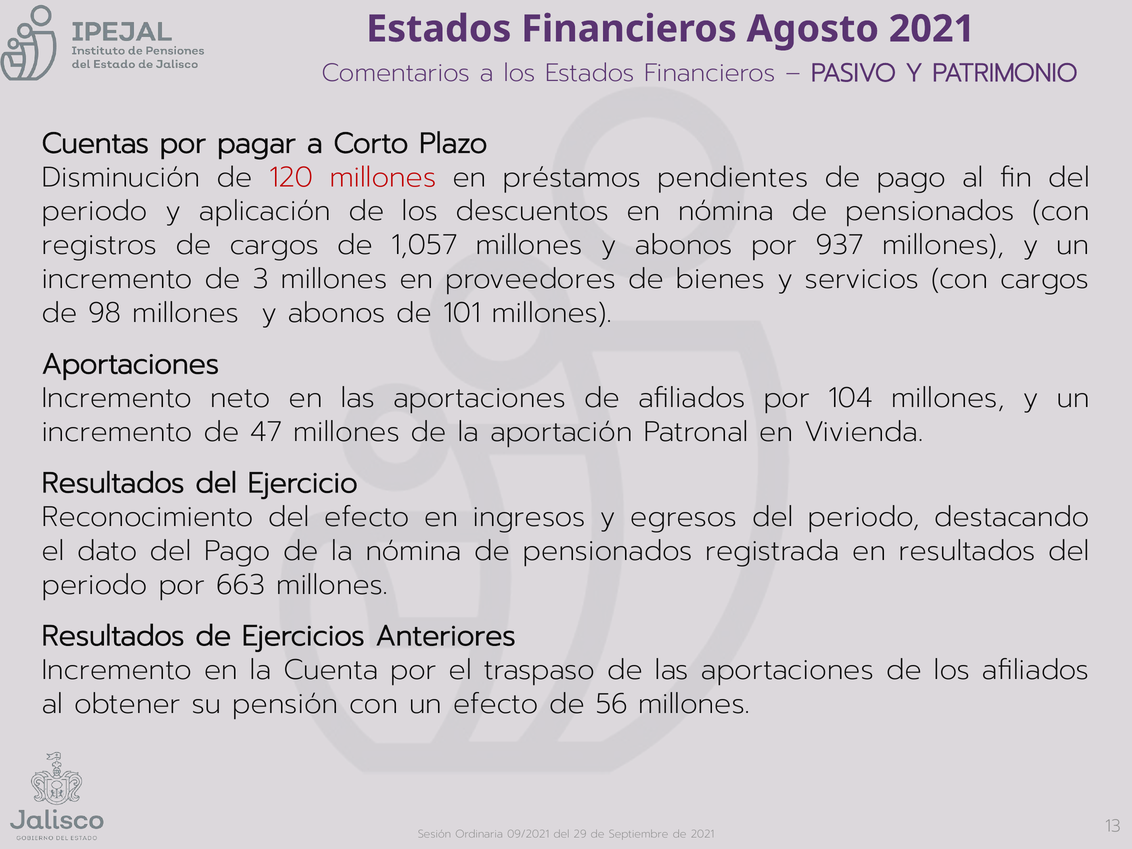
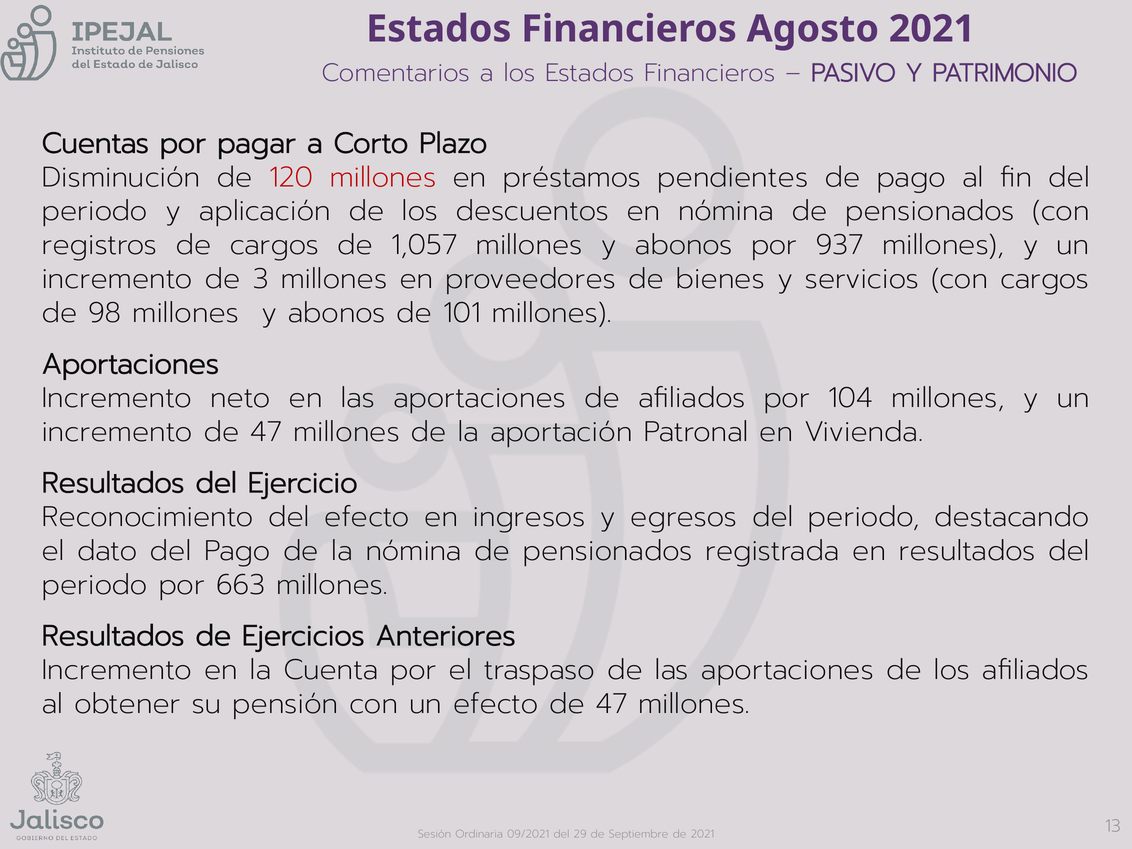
efecto de 56: 56 -> 47
